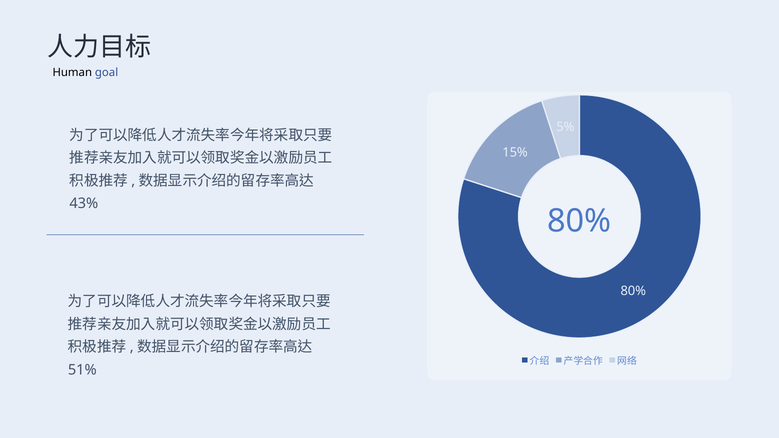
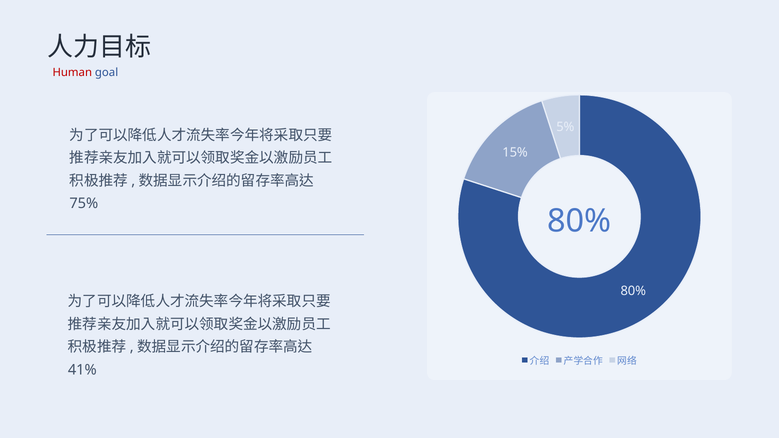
Human colour: black -> red
43%: 43% -> 75%
51%: 51% -> 41%
